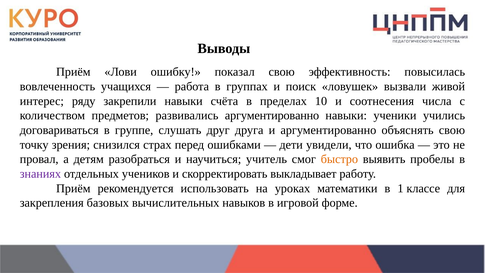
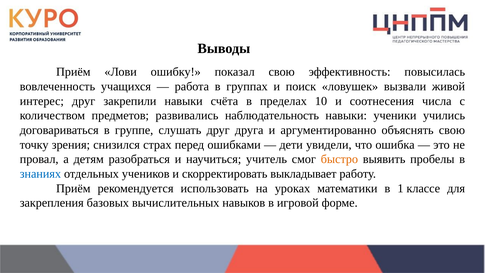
интерес ряду: ряду -> друг
развивались аргументированно: аргументированно -> наблюдательность
знаниях colour: purple -> blue
